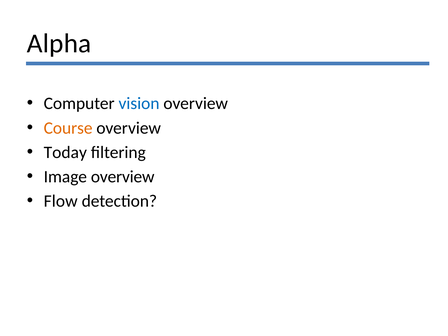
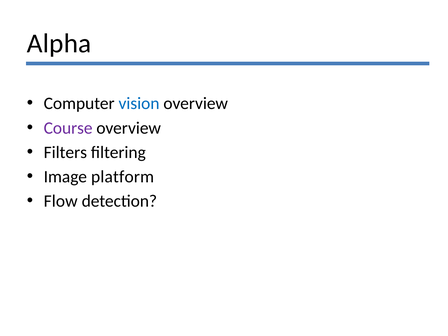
Course colour: orange -> purple
Today: Today -> Filters
Image overview: overview -> platform
